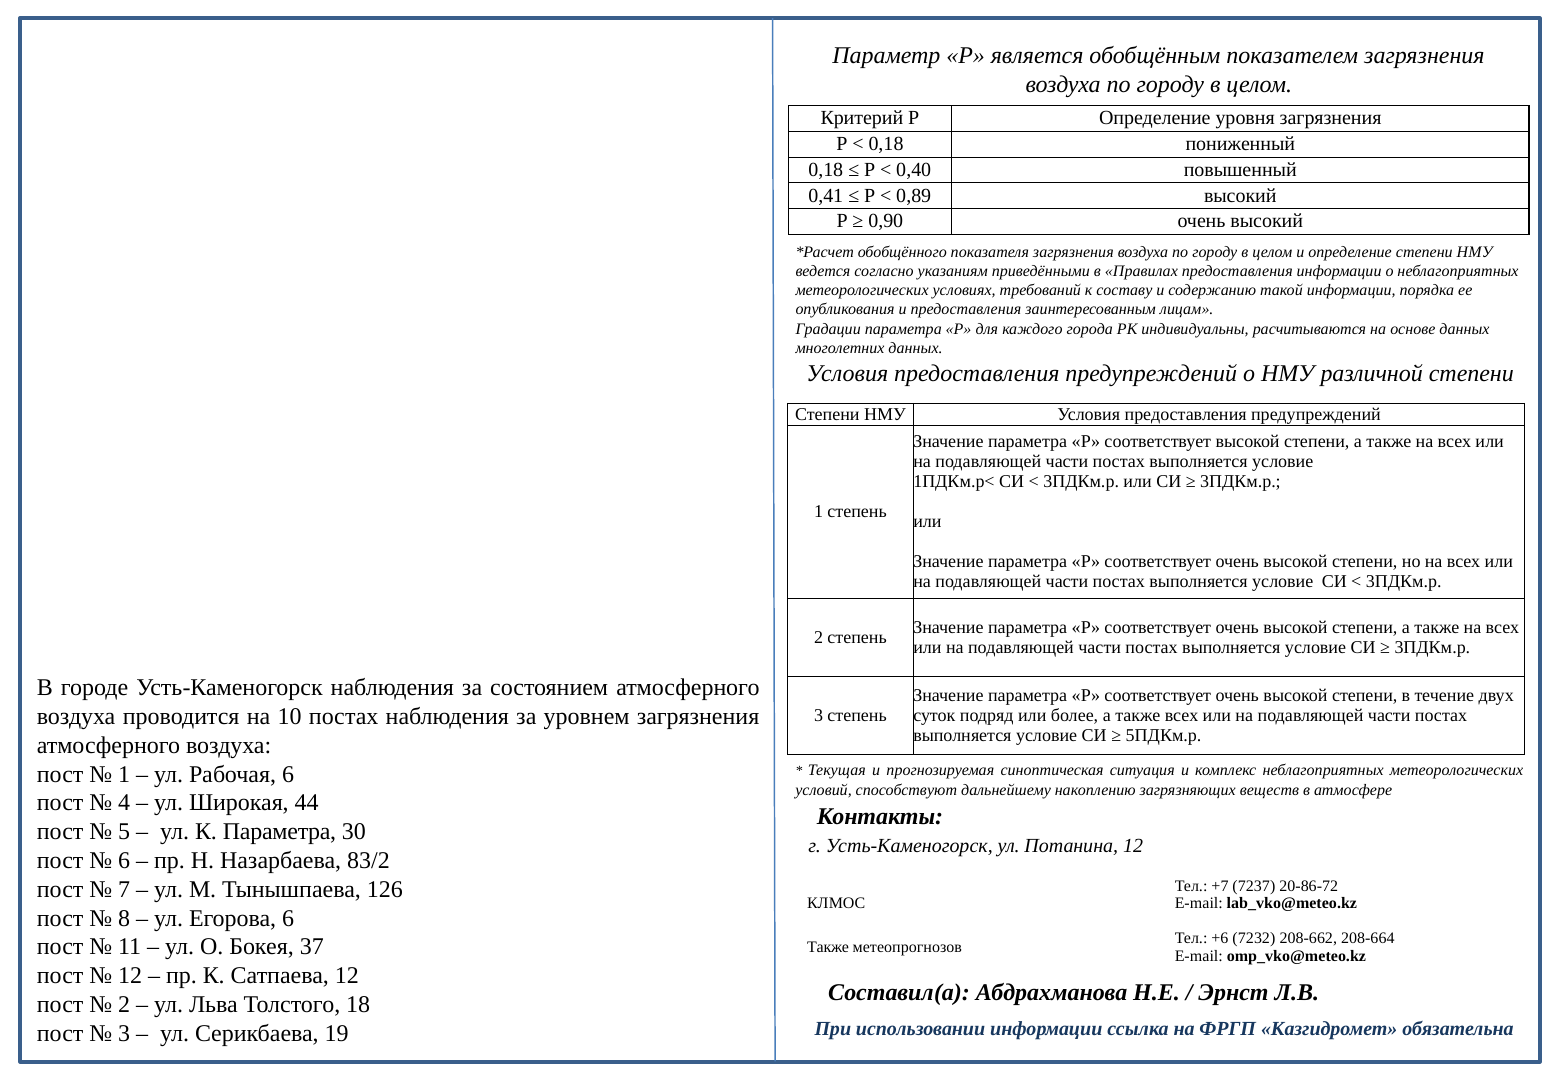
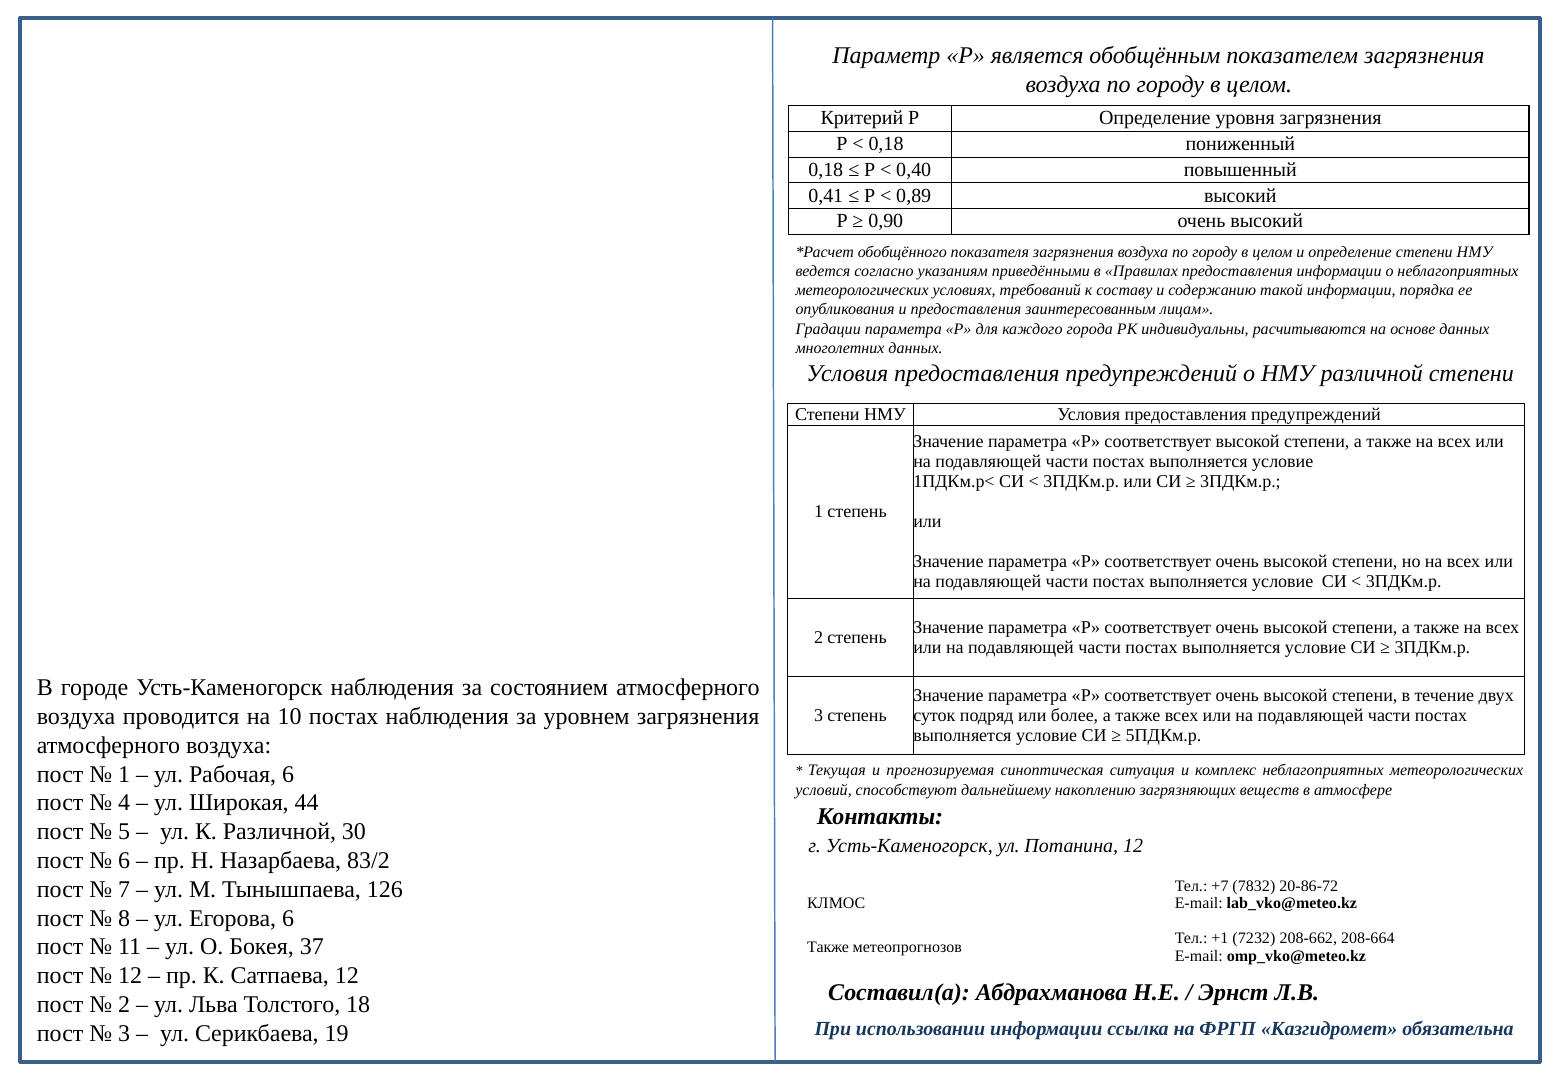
К Параметра: Параметра -> Различной
7237: 7237 -> 7832
+6: +6 -> +1
